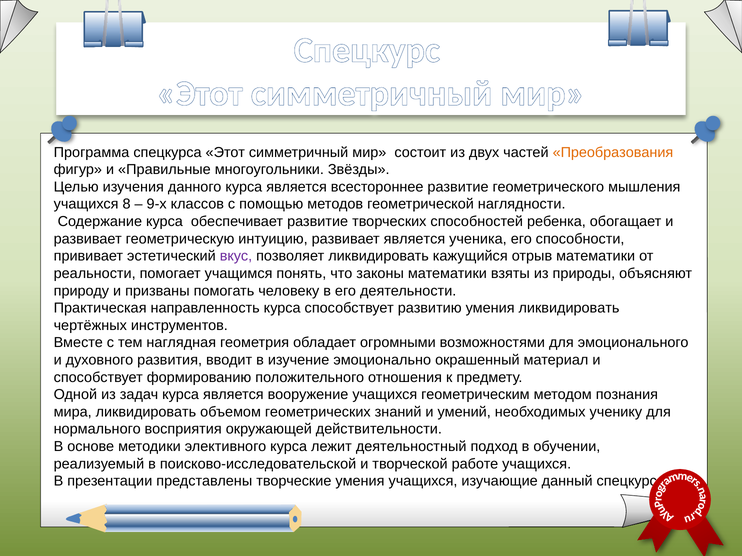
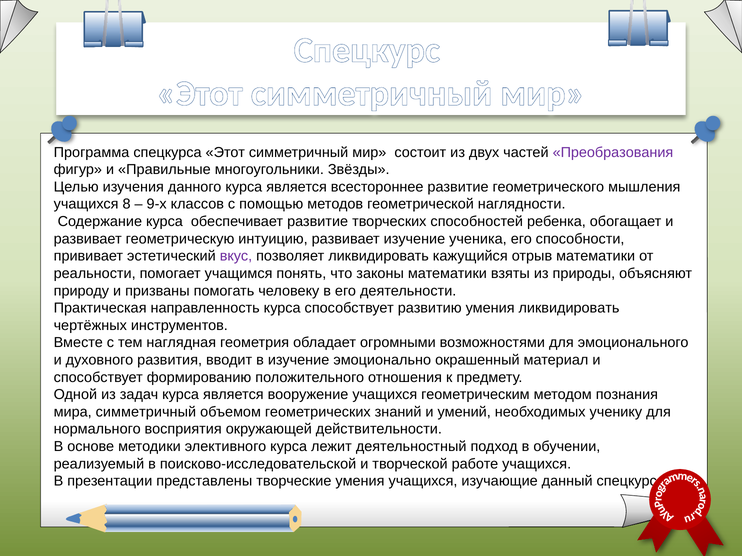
Преобразования colour: orange -> purple
развивает является: является -> изучение
мира ликвидировать: ликвидировать -> симметричный
